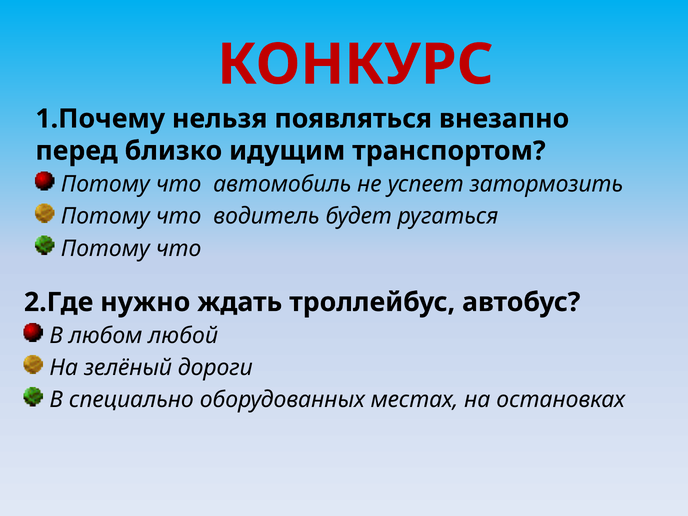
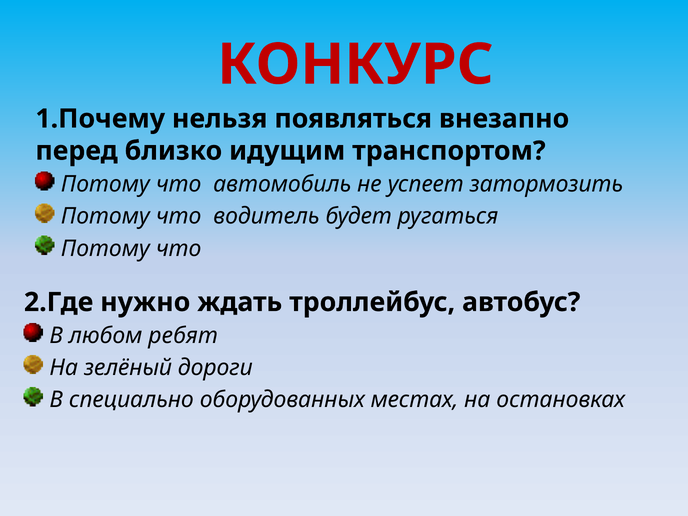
любой: любой -> ребят
